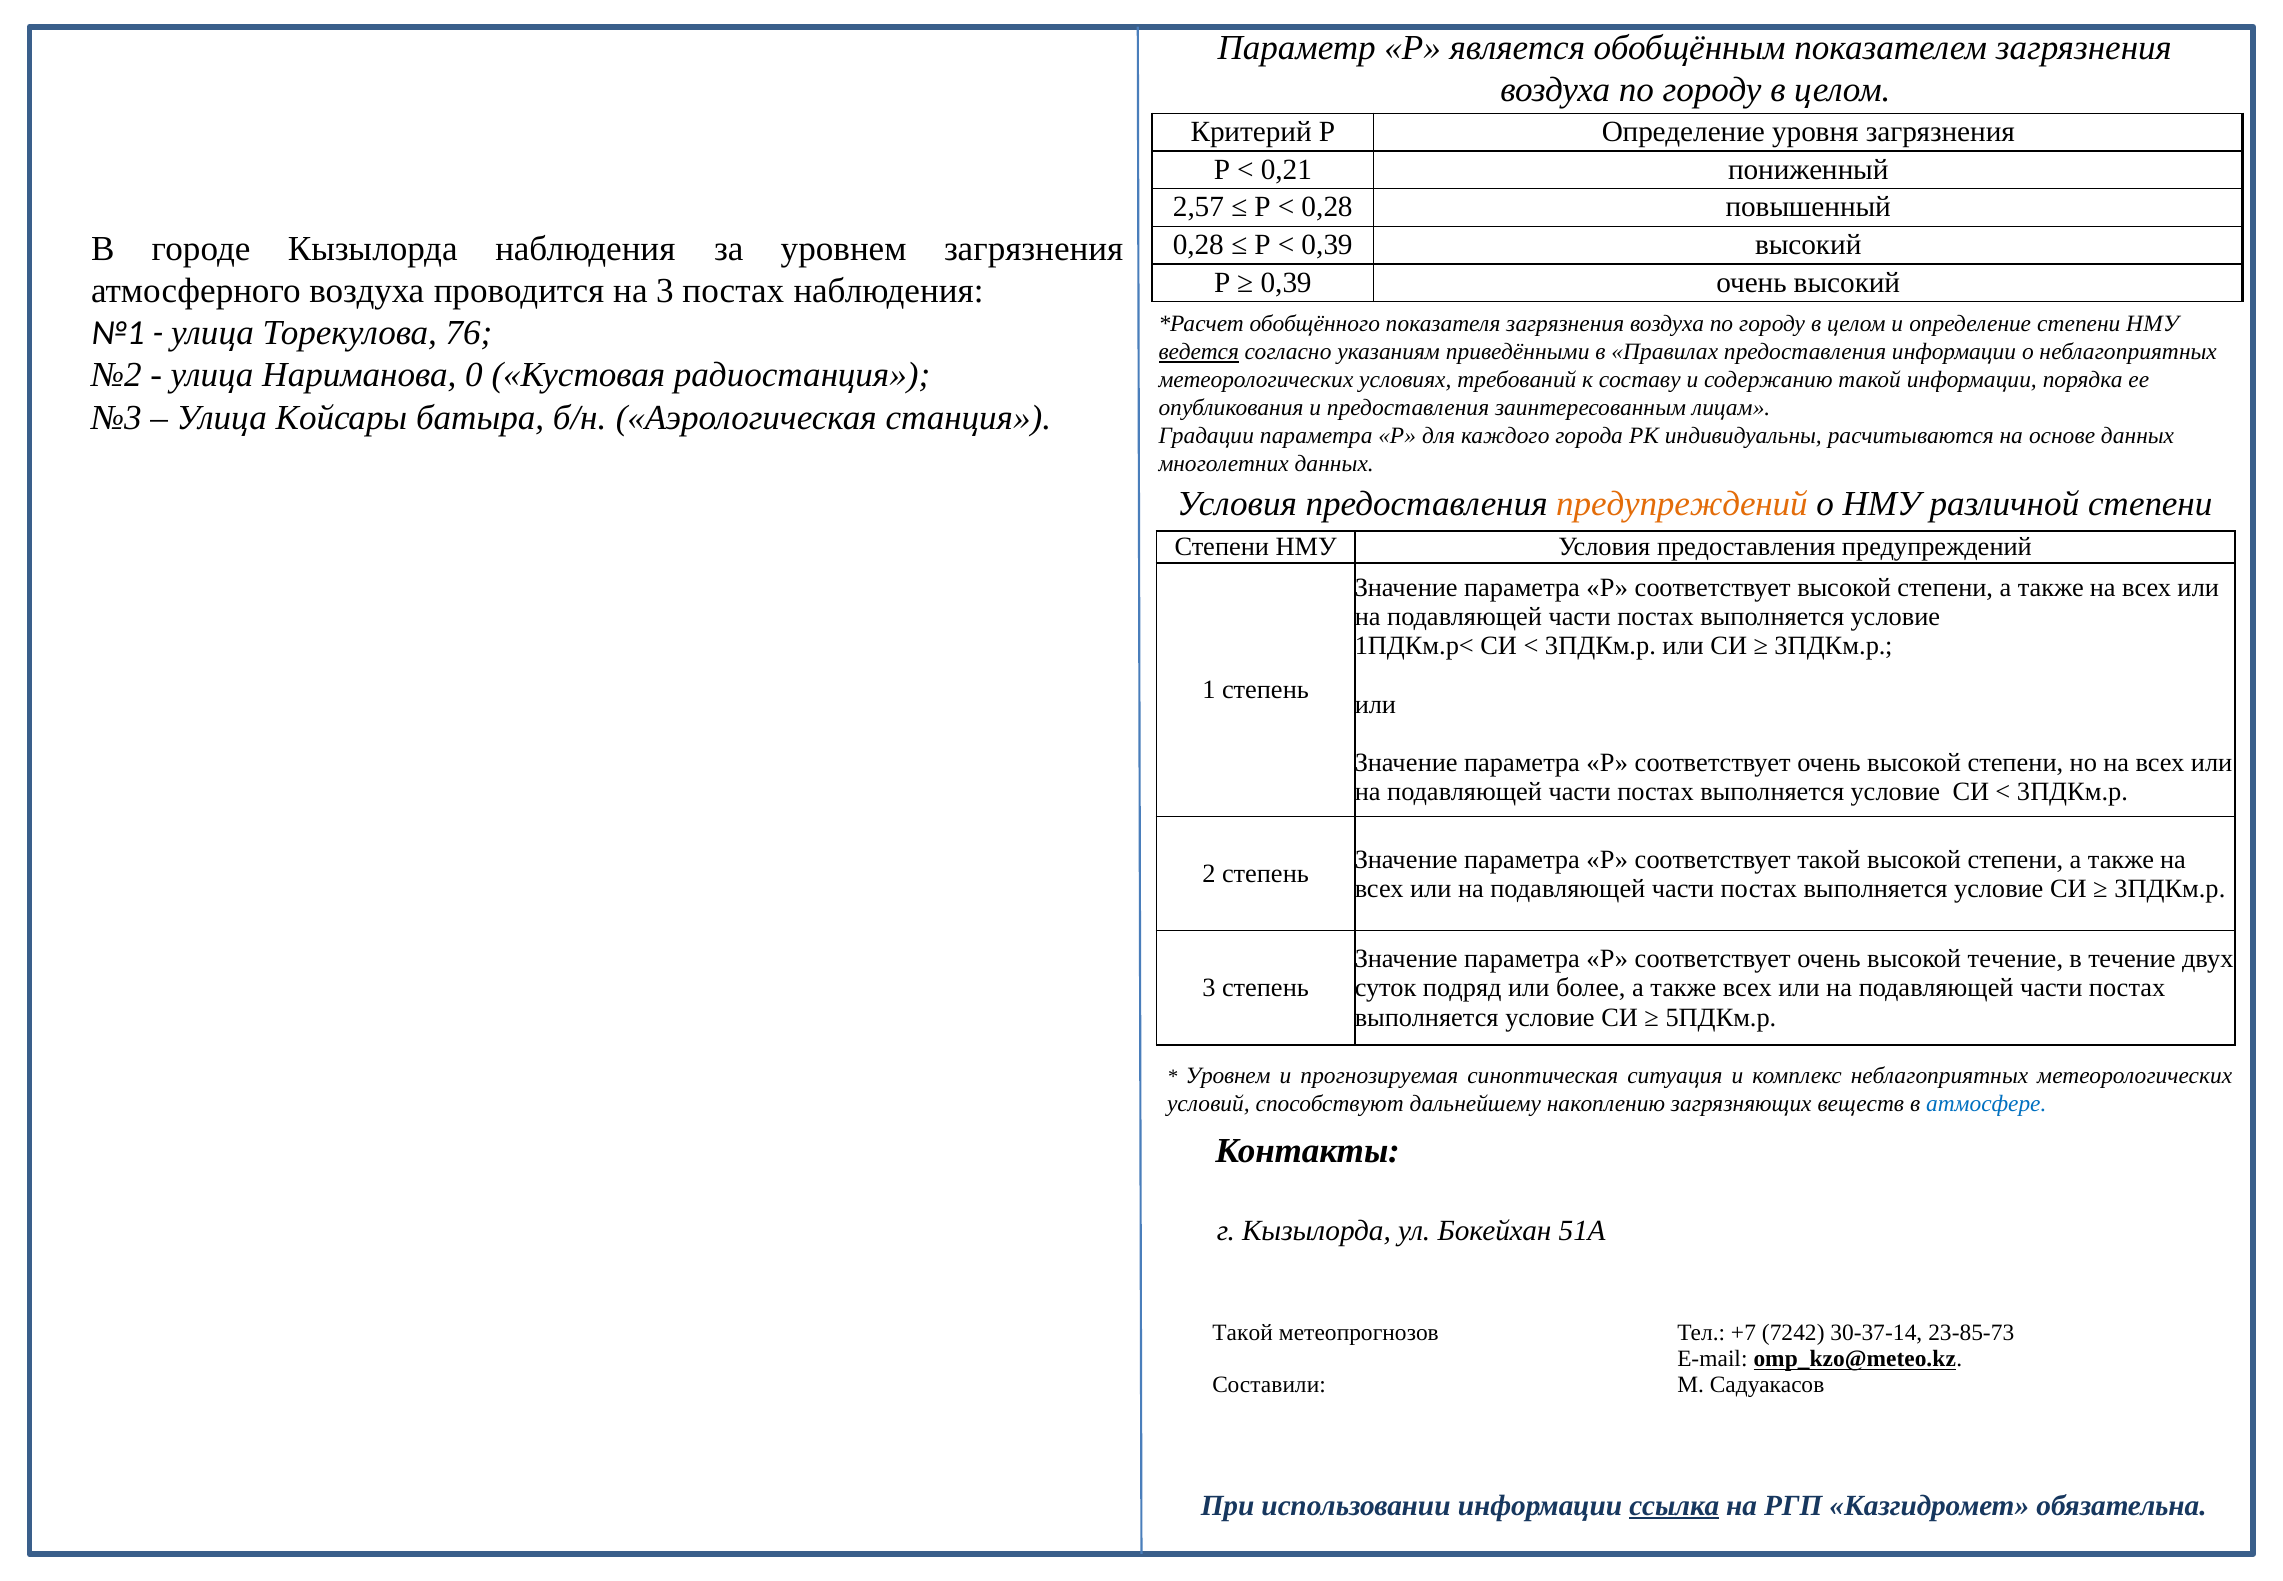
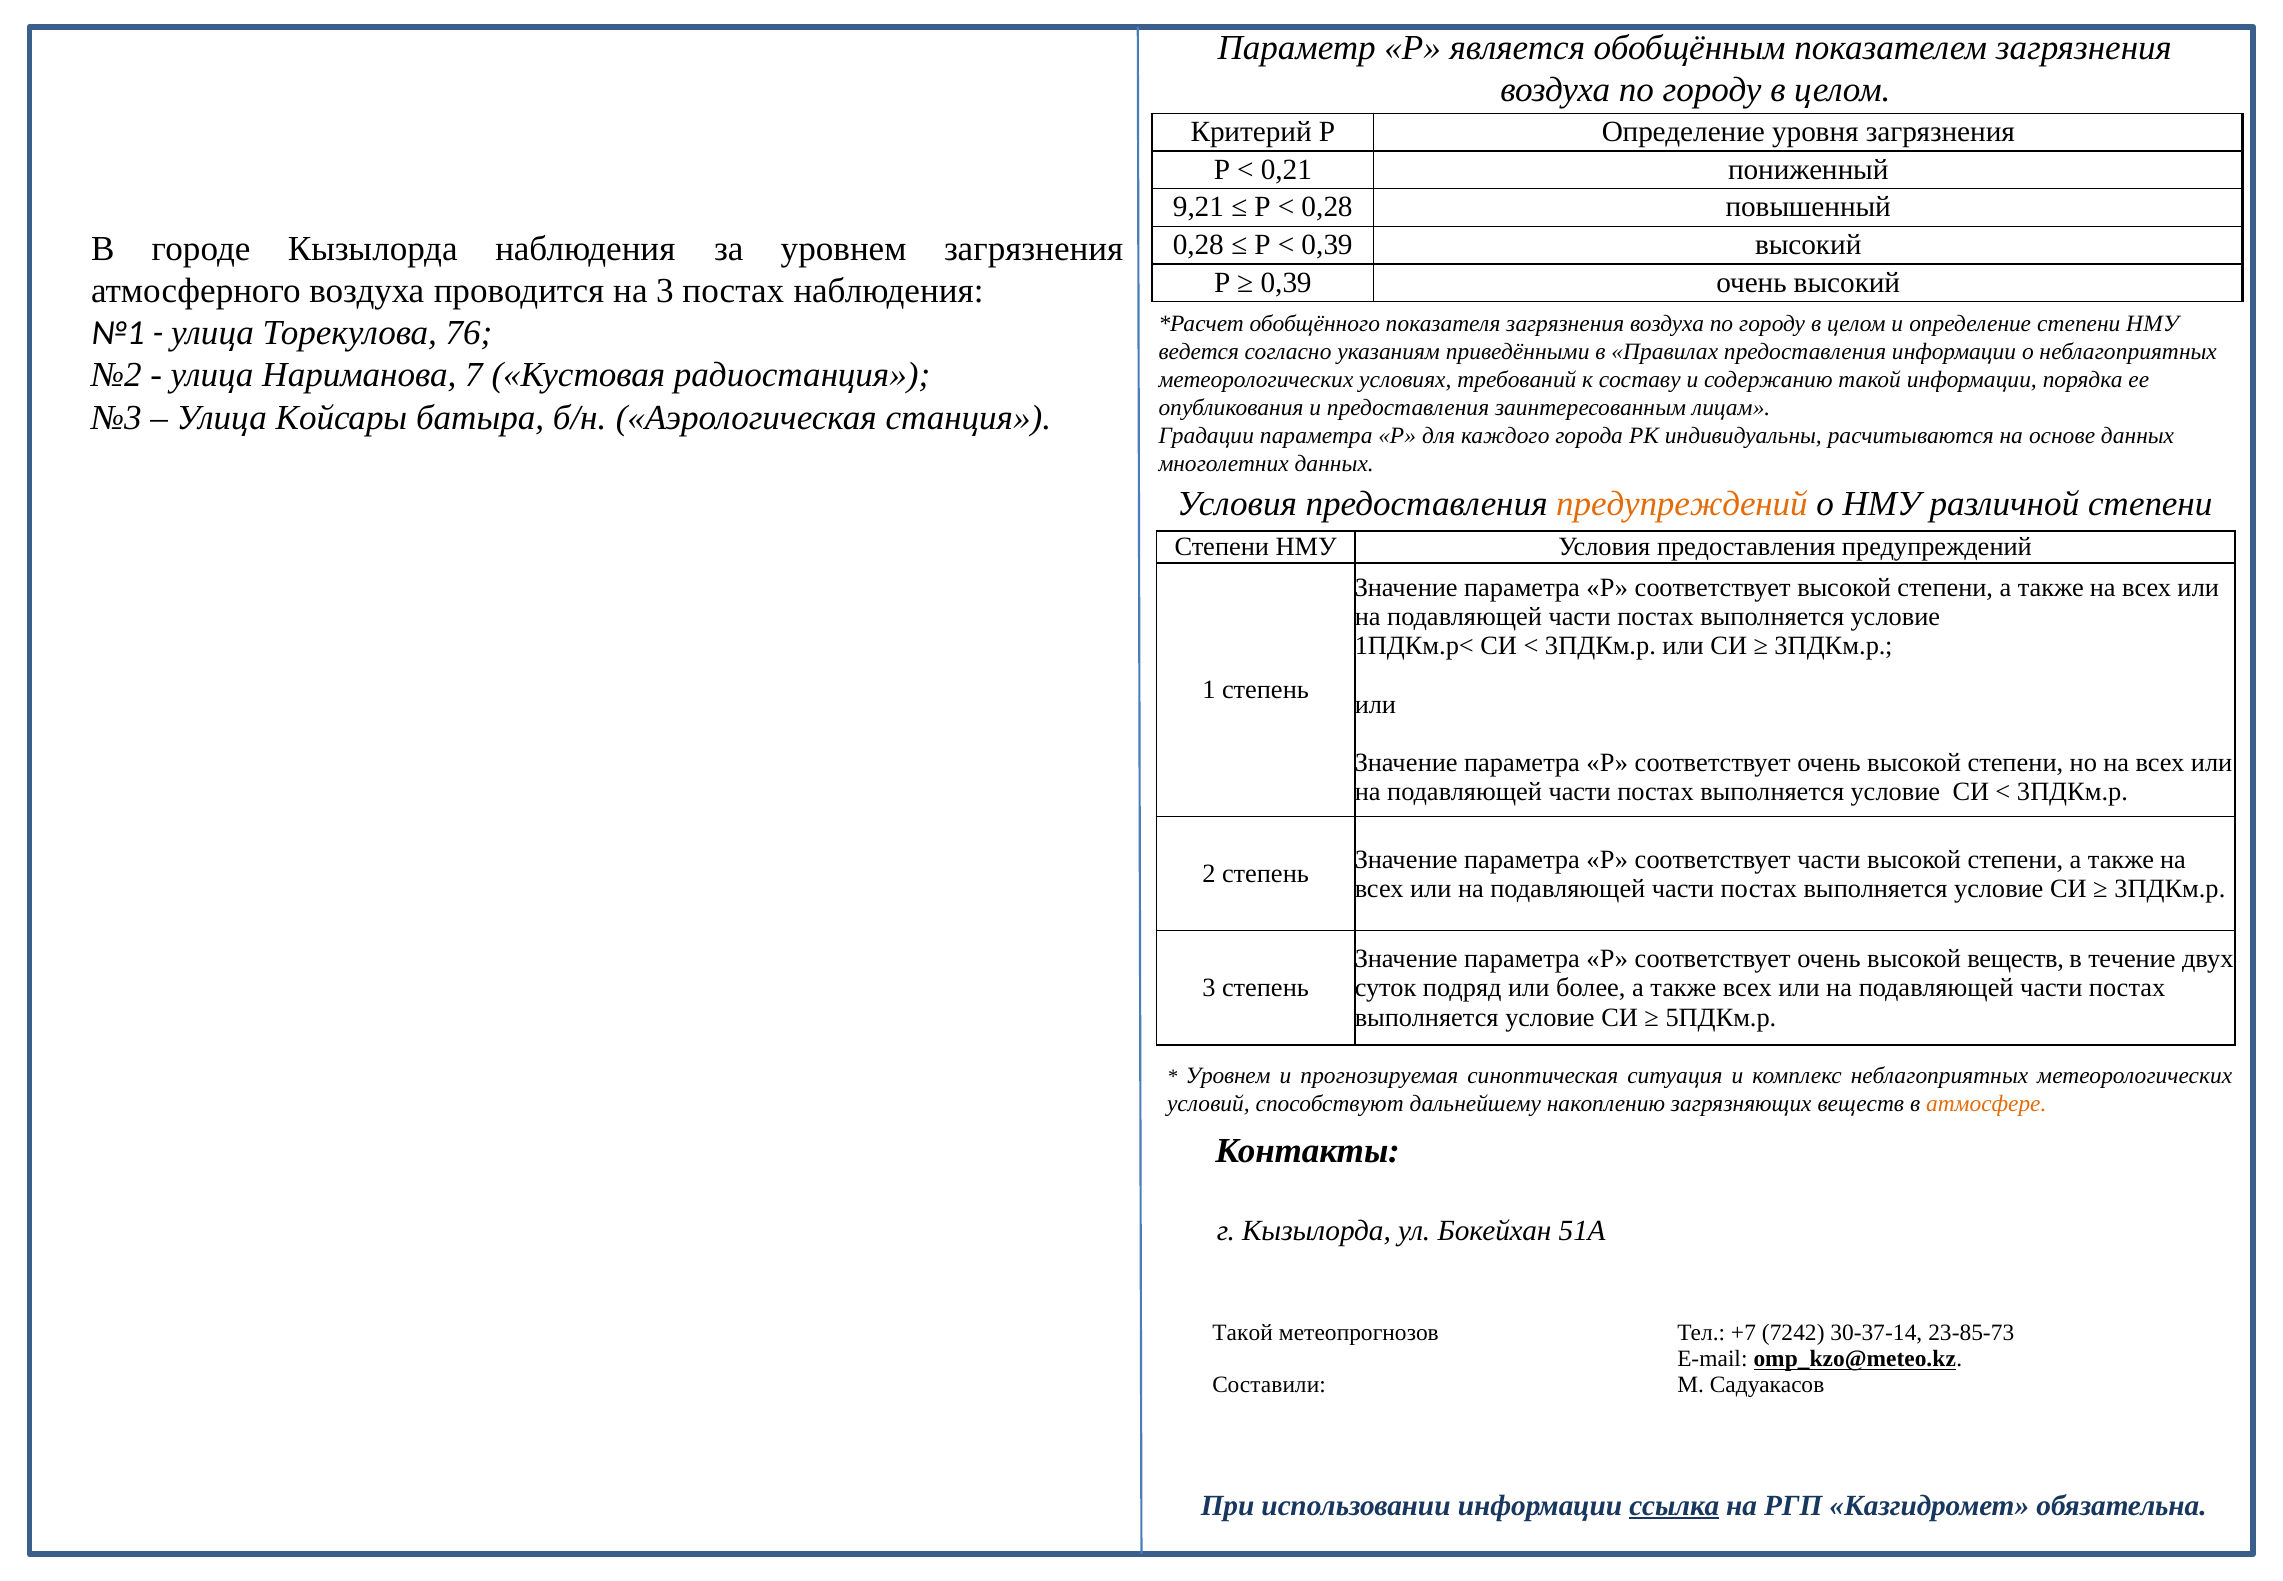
2,57: 2,57 -> 9,21
ведется underline: present -> none
0: 0 -> 7
соответствует такой: такой -> части
высокой течение: течение -> веществ
атмосфере colour: blue -> orange
